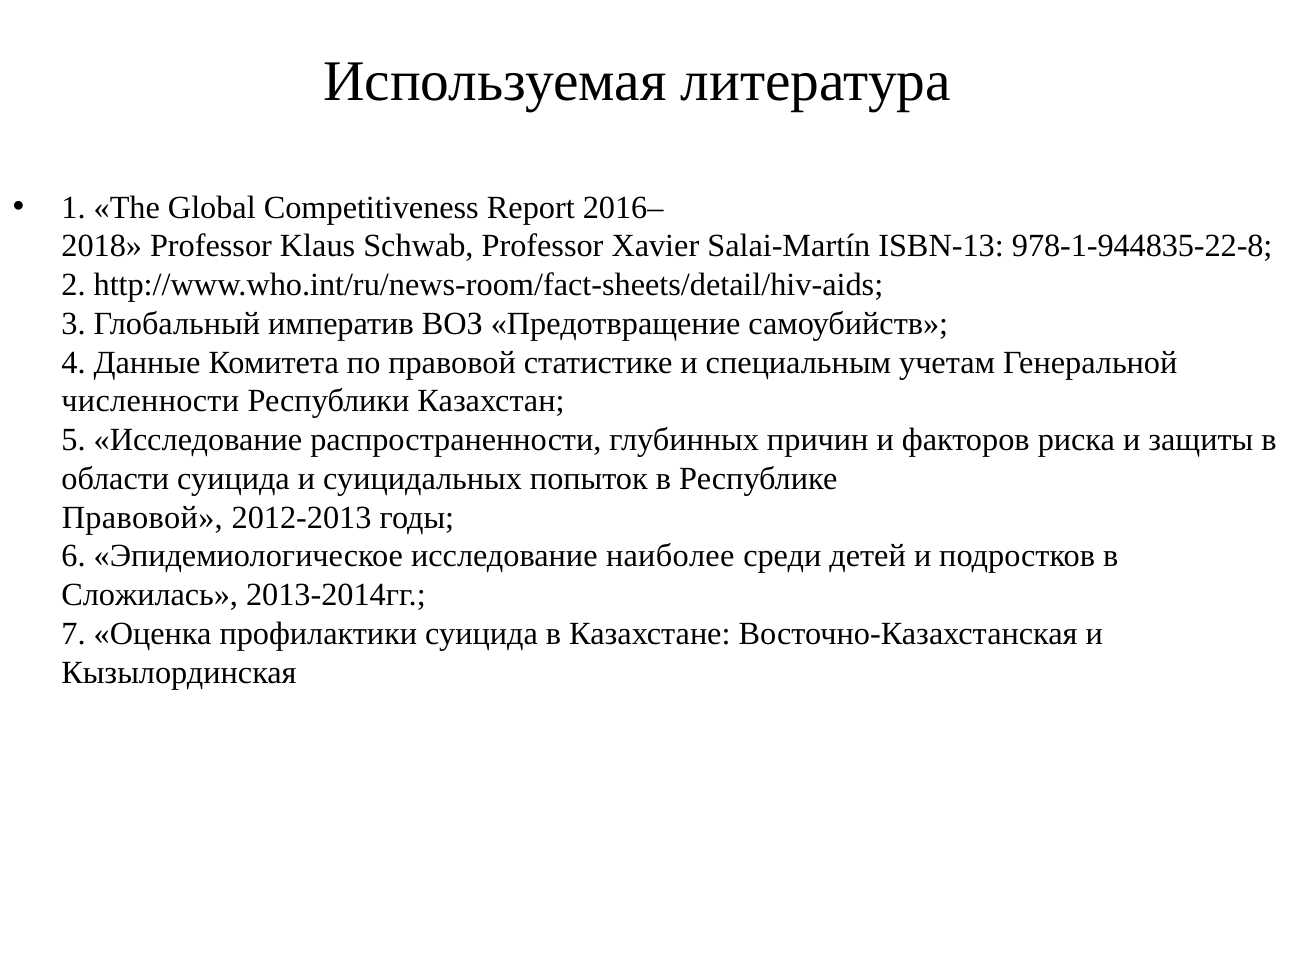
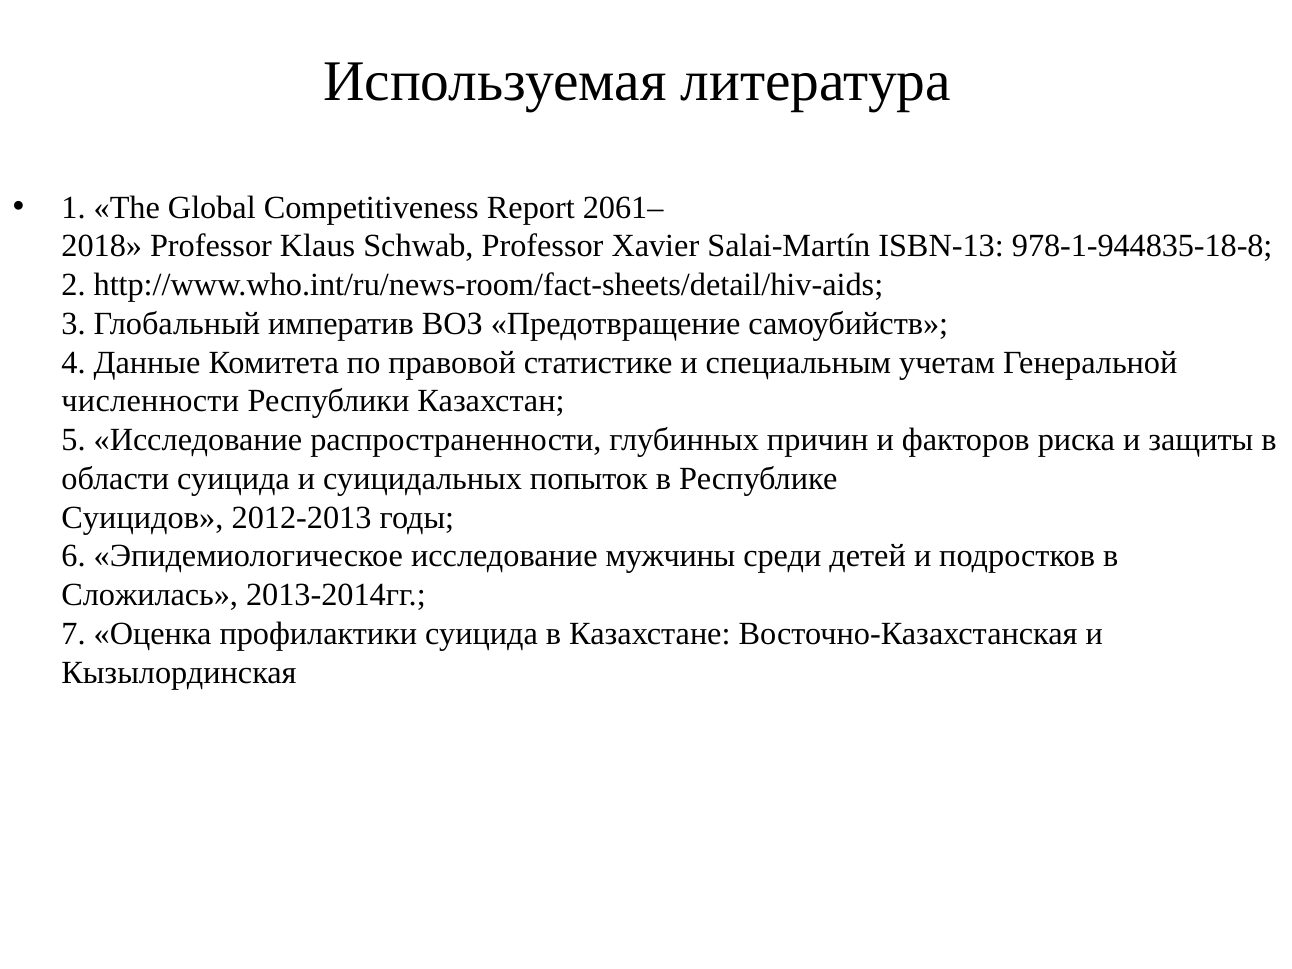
2016–: 2016– -> 2061–
978-1-944835-22-8: 978-1-944835-22-8 -> 978-1-944835-18-8
Правовой at (142, 517): Правовой -> Суицидов
наиболее: наиболее -> мужчины
